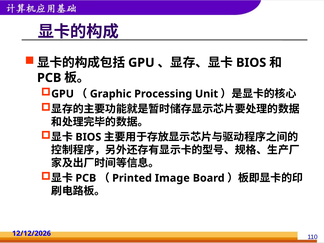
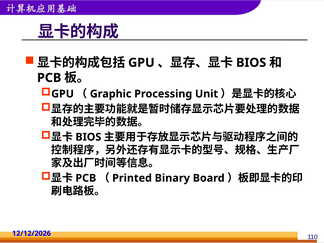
Image: Image -> Binary
